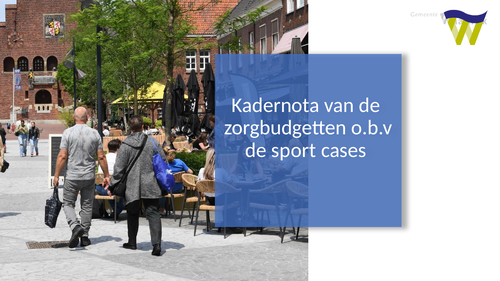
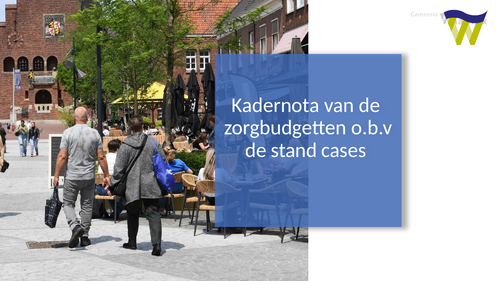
sport: sport -> stand
